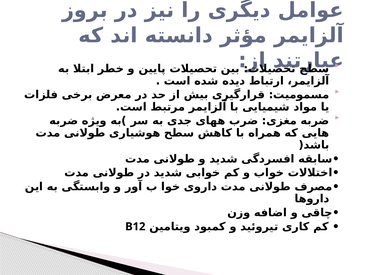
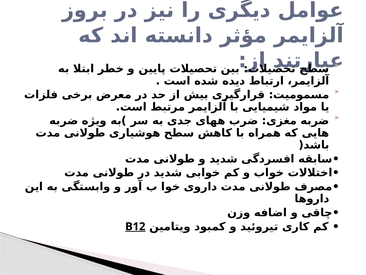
B12 underline: none -> present
